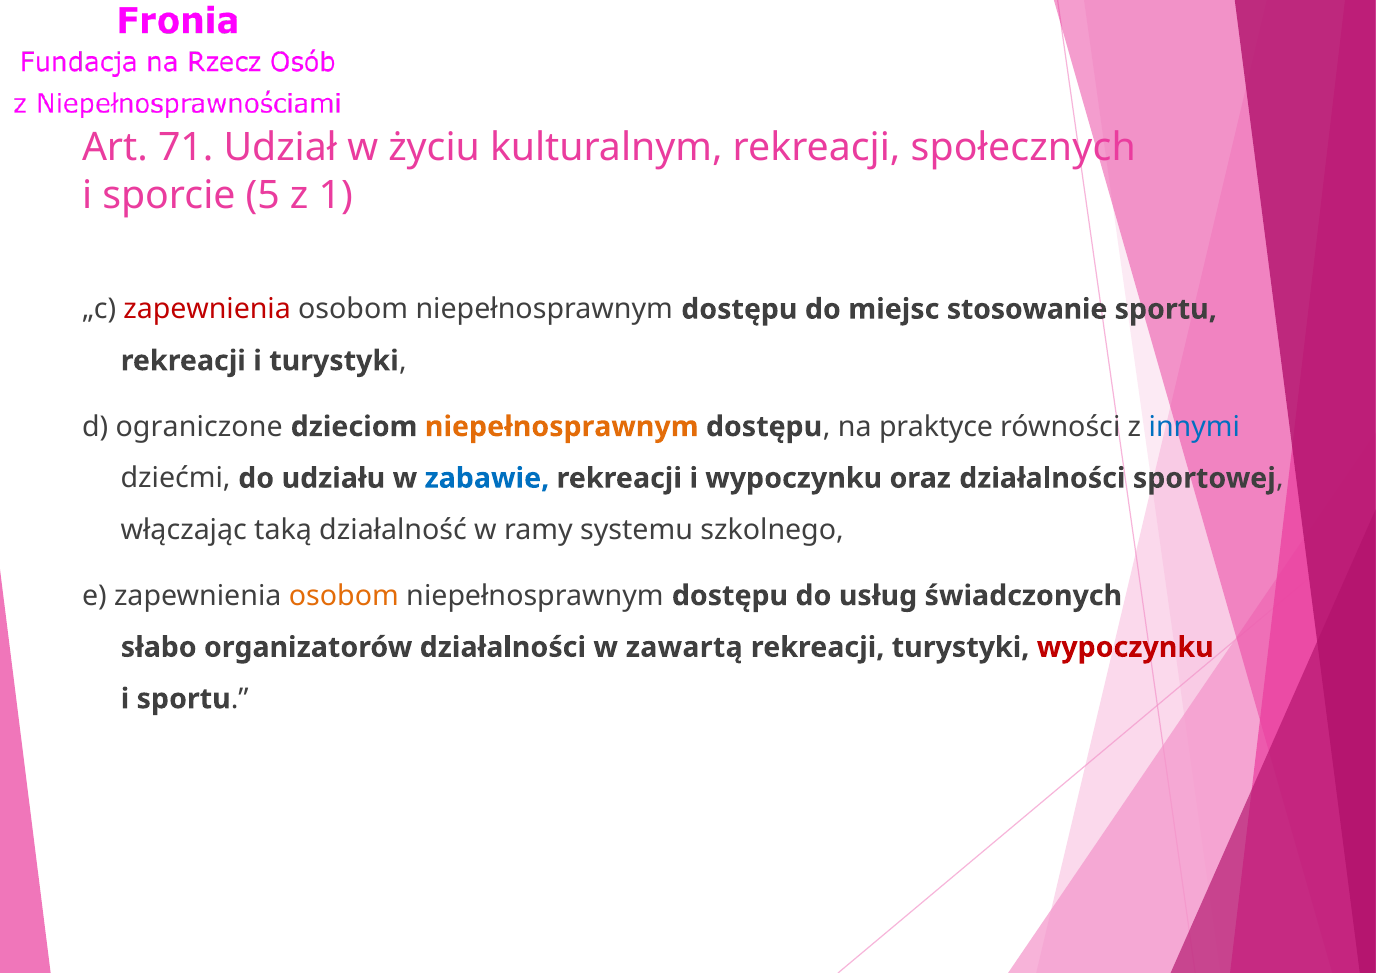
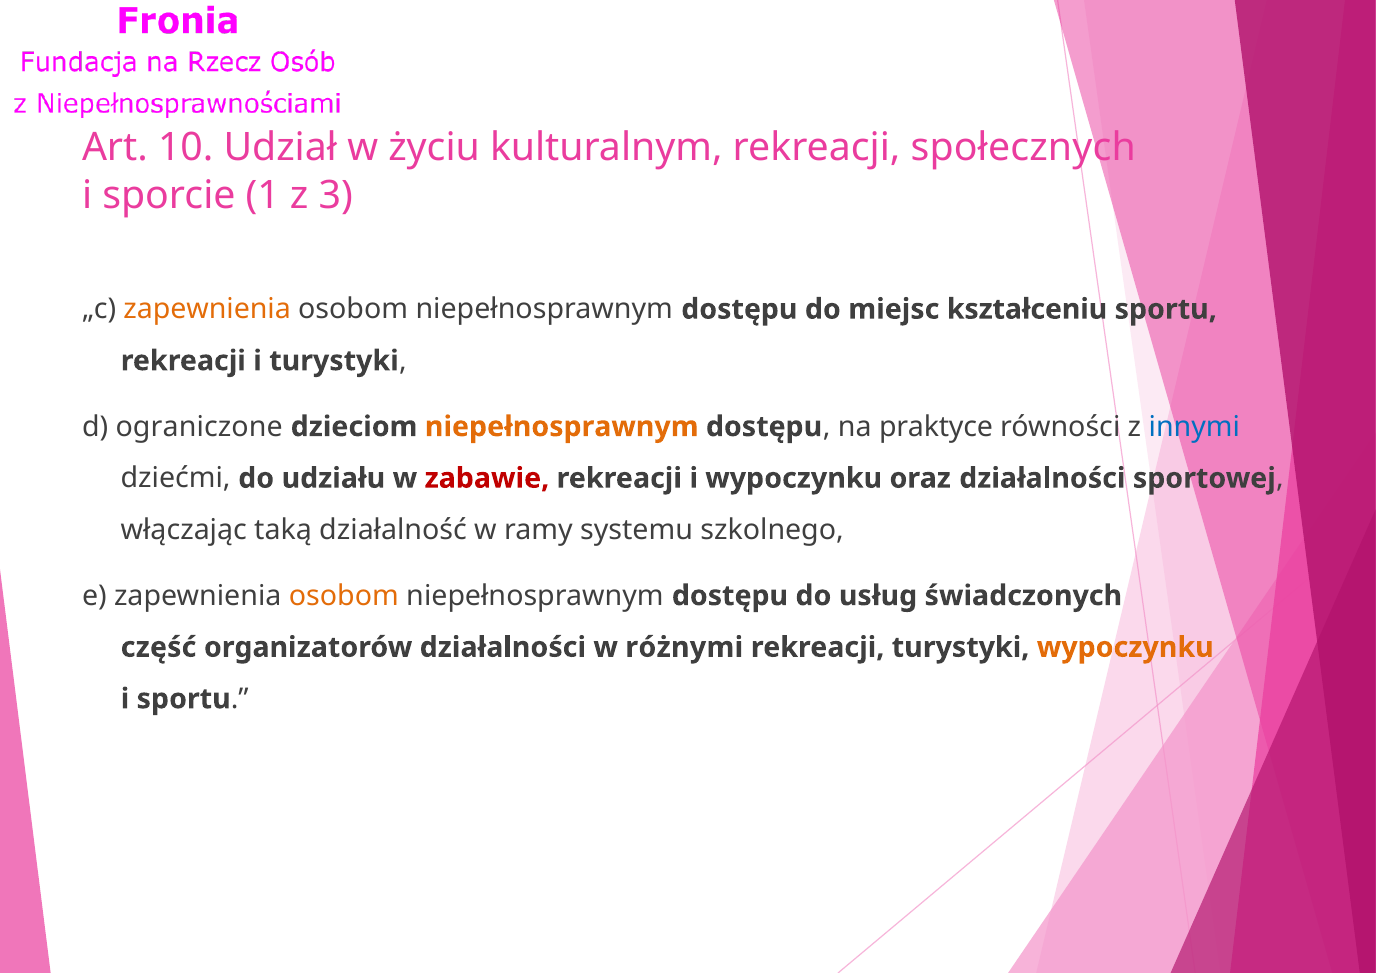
71: 71 -> 10
5: 5 -> 1
1: 1 -> 3
zapewnienia at (207, 309) colour: red -> orange
stosowanie: stosowanie -> kształceniu
zabawie colour: blue -> red
słabo: słabo -> część
zawartą: zawartą -> różnymi
wypoczynku at (1125, 647) colour: red -> orange
